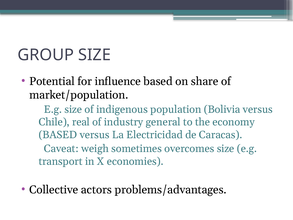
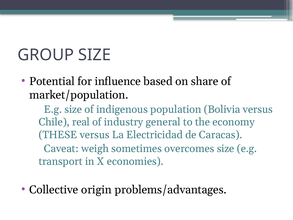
BASED at (58, 135): BASED -> THESE
actors: actors -> origin
